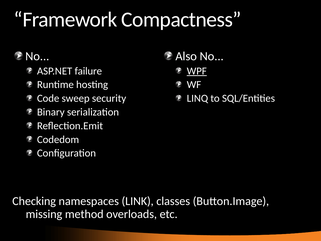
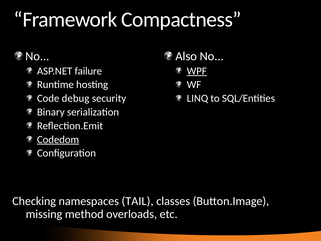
sweep: sweep -> debug
Codedom underline: none -> present
LINK: LINK -> TAIL
